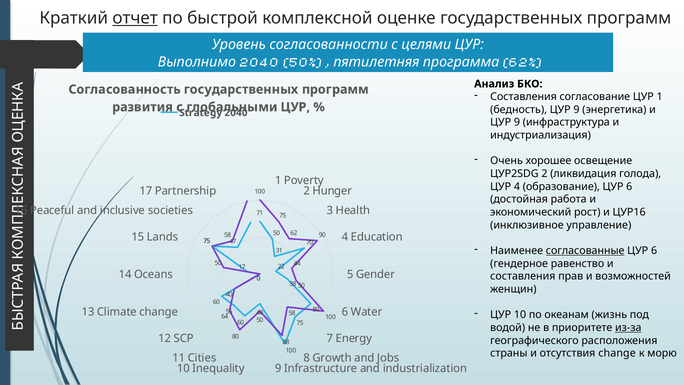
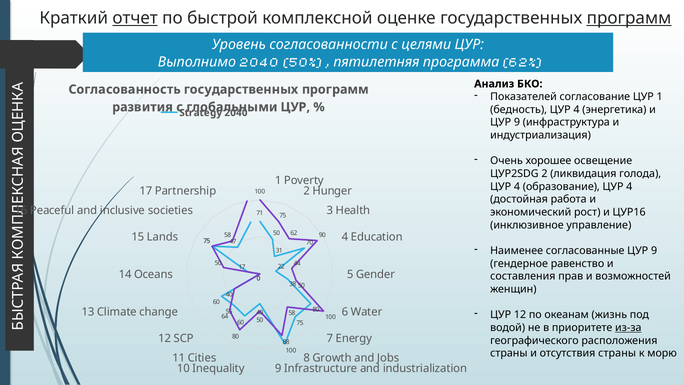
программ at (629, 18) underline: none -> present
Составления at (524, 97): Составления -> Показателей
бедность ЦУР 9: 9 -> 4
образование ЦУР 6: 6 -> 4
согласованные underline: present -> none
6 at (654, 251): 6 -> 9
ЦУР 10: 10 -> 12
отсутствия change: change -> страны
